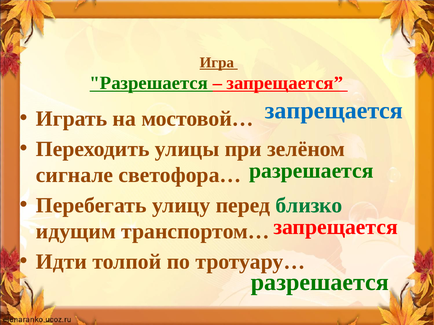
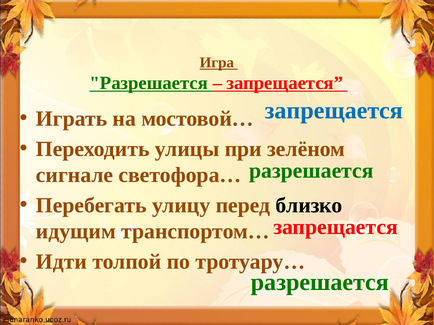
близко colour: green -> black
